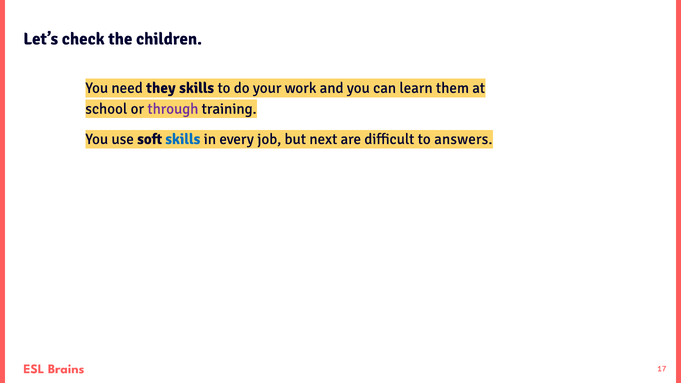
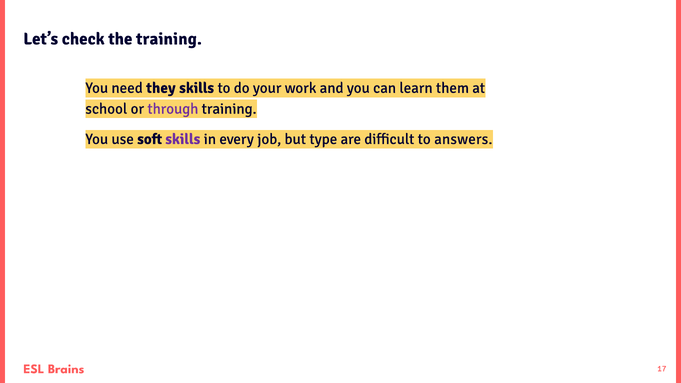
the children: children -> training
skills at (183, 139) colour: blue -> purple
next: next -> type
